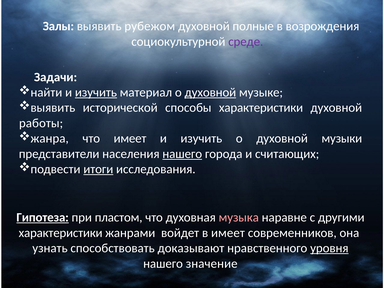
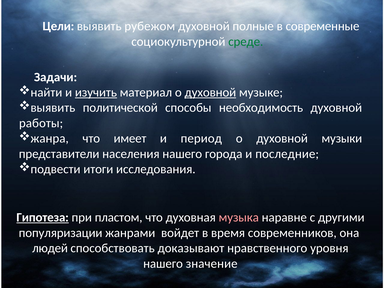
Залы: Залы -> Цели
возрождения: возрождения -> современные
среде colour: purple -> green
исторической: исторической -> политической
способы характеристики: характеристики -> необходимость
изучить at (201, 138): изучить -> период
нашего at (182, 154) underline: present -> none
считающих: считающих -> последние
итоги underline: present -> none
характеристики at (61, 233): характеристики -> популяризации
в имеет: имеет -> время
узнать: узнать -> людей
уровня underline: present -> none
